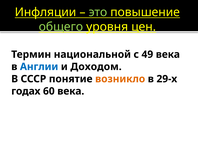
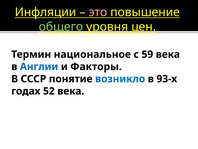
это colour: light green -> pink
национальной: национальной -> национальное
49: 49 -> 59
Доходом: Доходом -> Факторы
возникло colour: orange -> blue
29-х: 29-х -> 93-х
60: 60 -> 52
